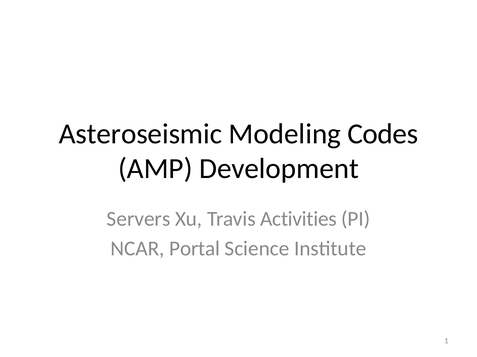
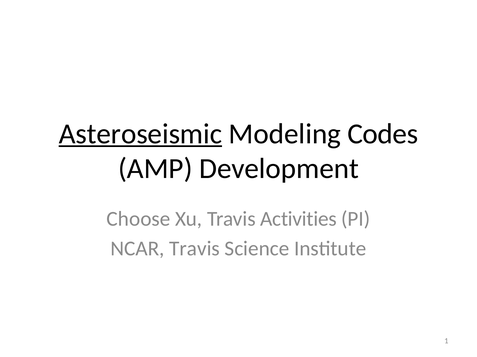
Asteroseismic underline: none -> present
Servers: Servers -> Choose
NCAR Portal: Portal -> Travis
